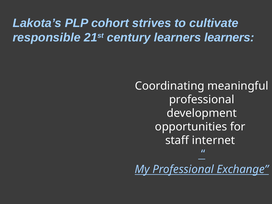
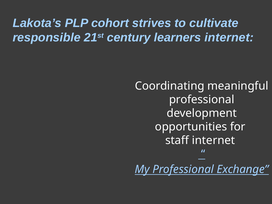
learners learners: learners -> internet
